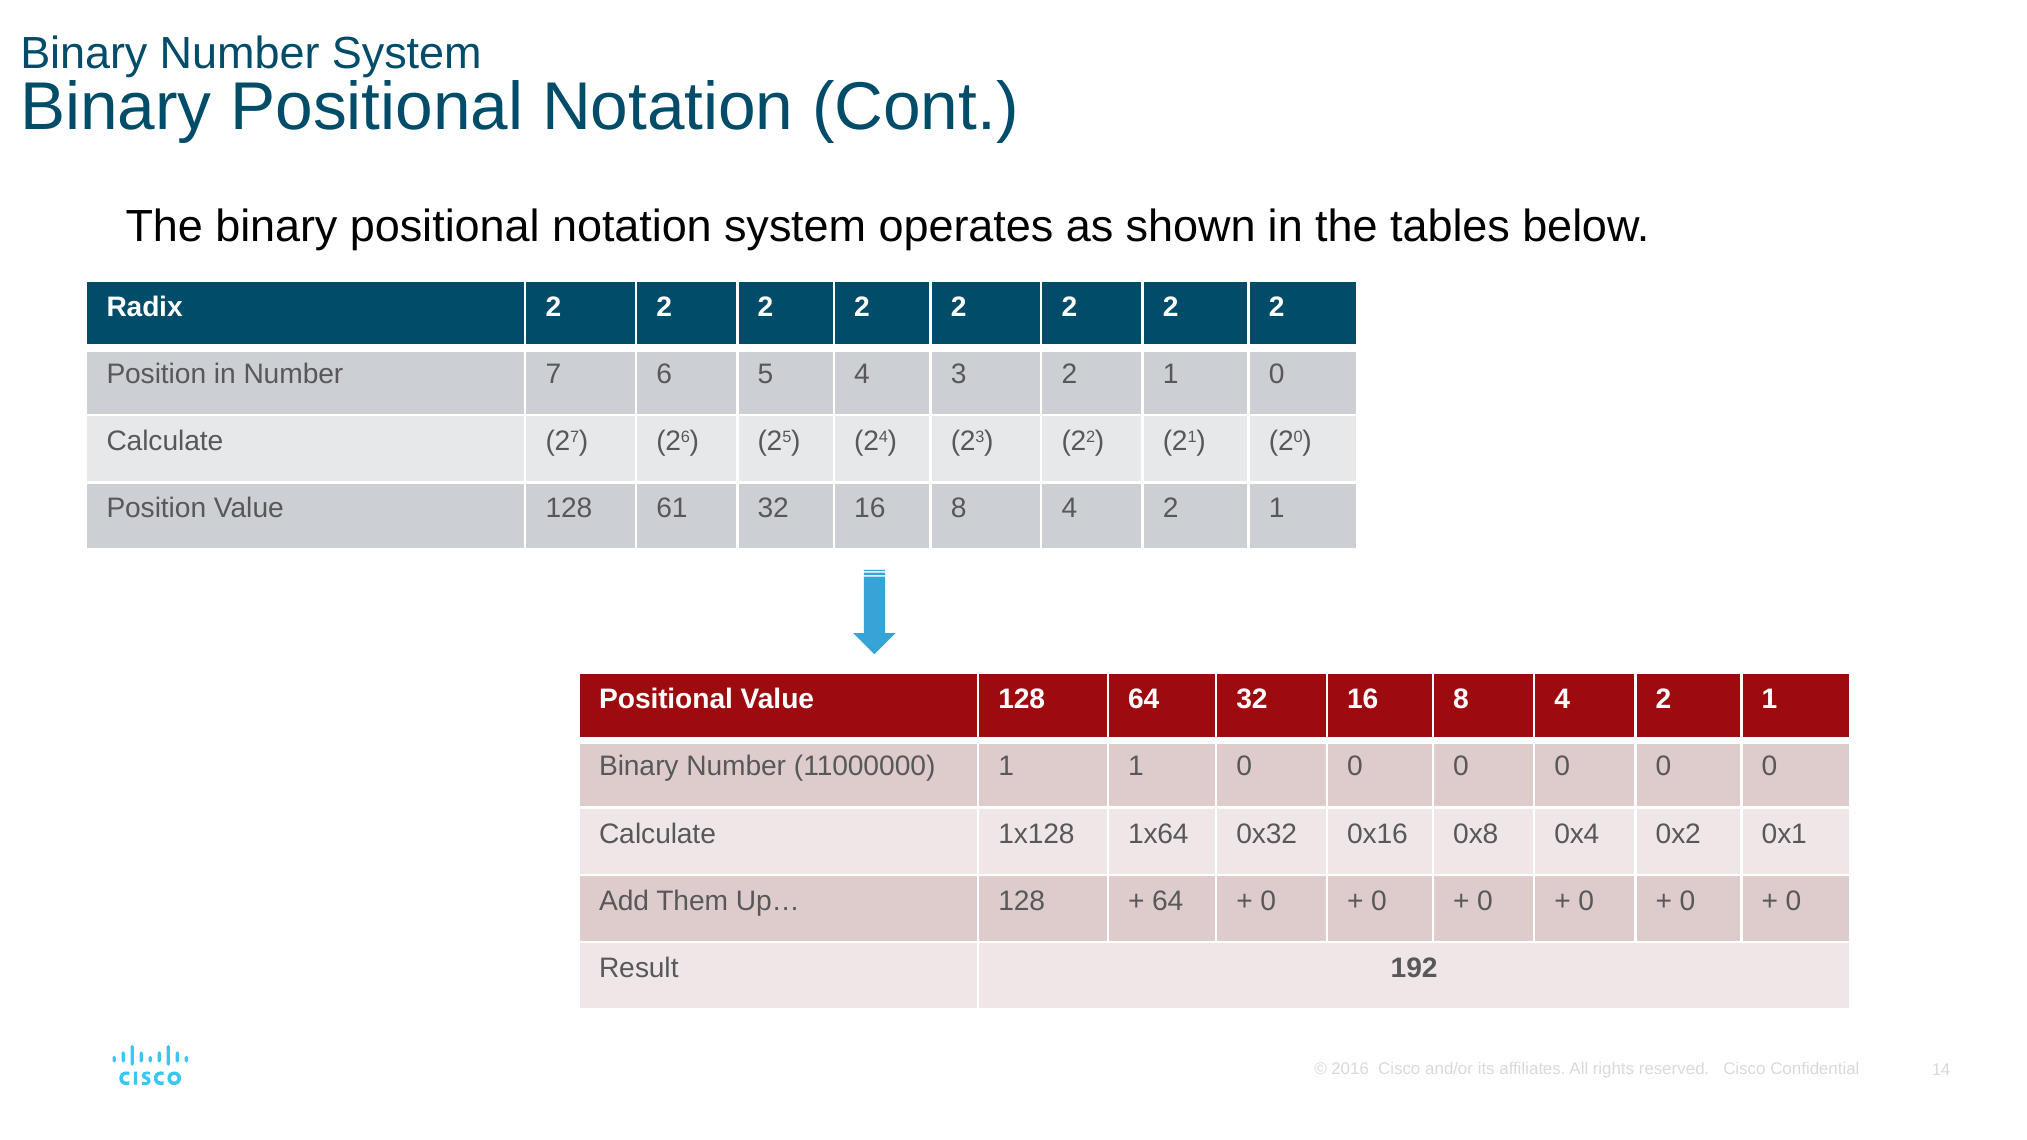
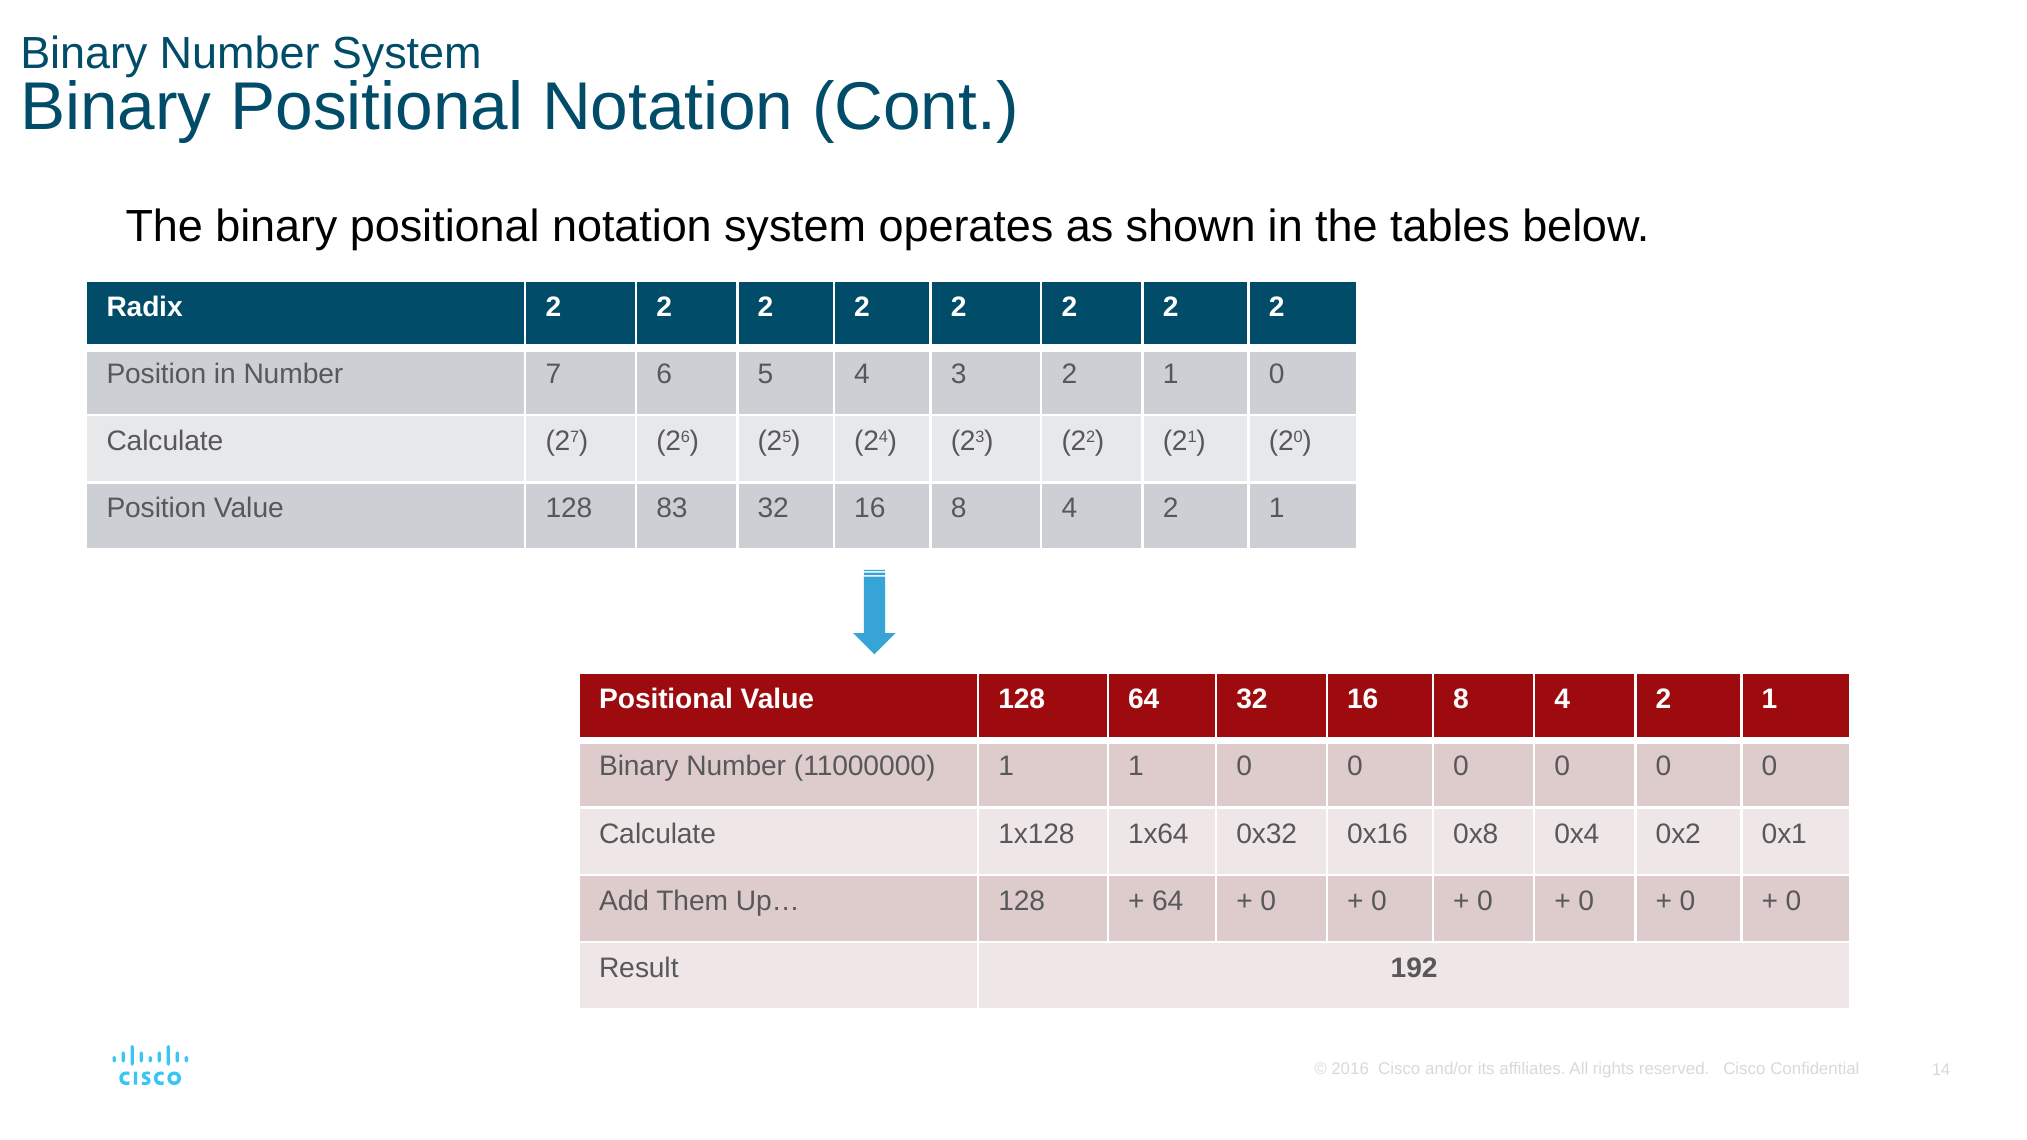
61: 61 -> 83
